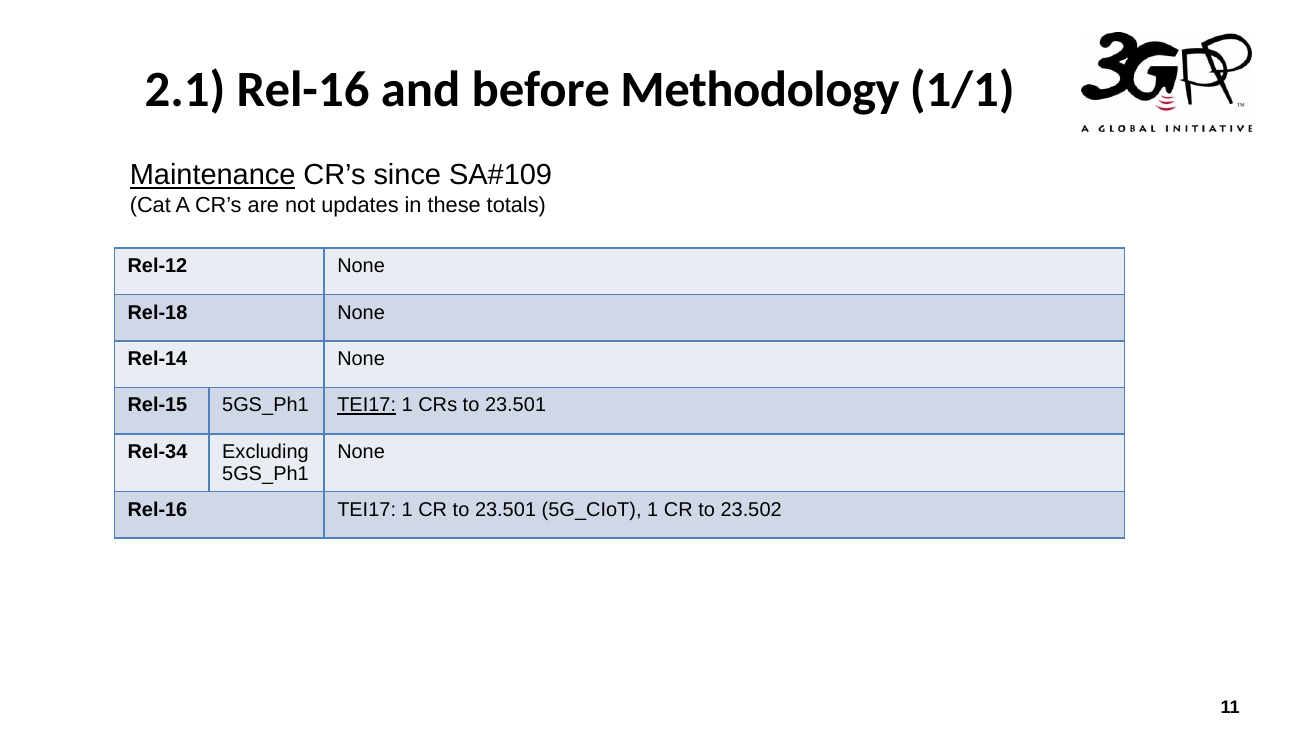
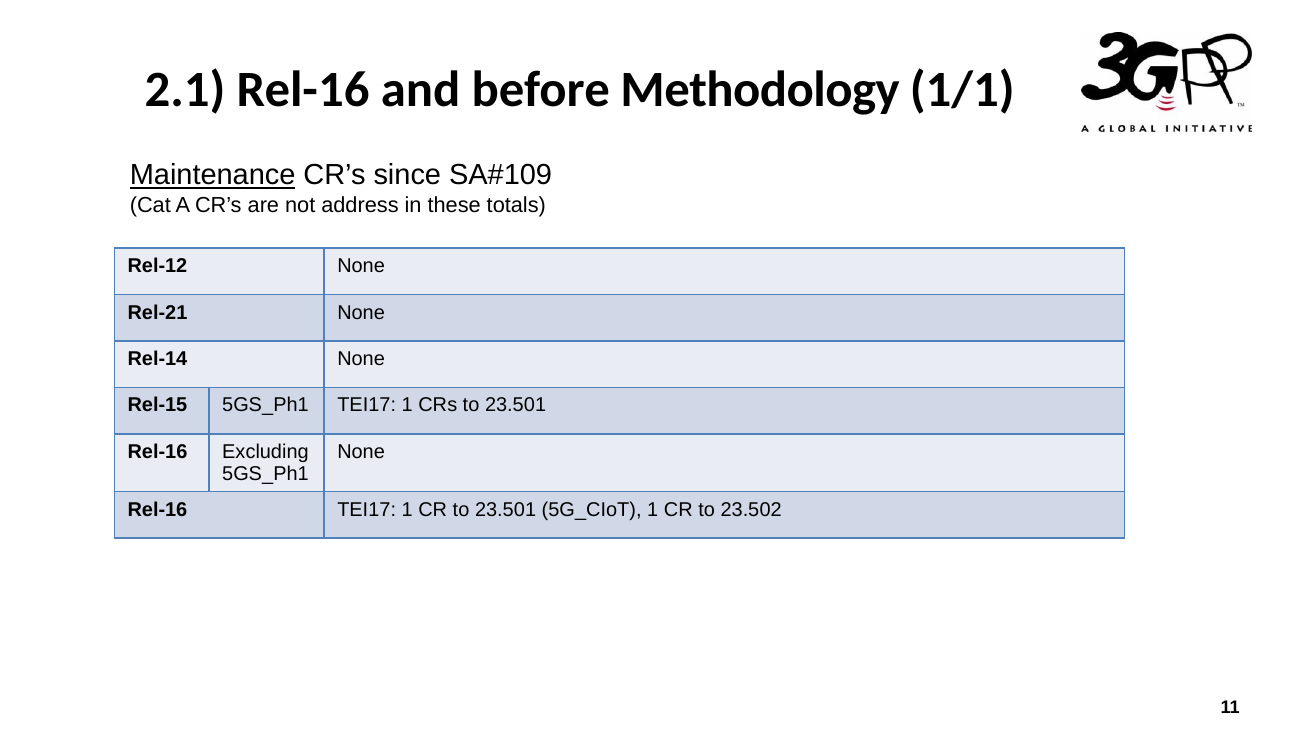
updates: updates -> address
Rel-18: Rel-18 -> Rel-21
TEI17 at (367, 405) underline: present -> none
Rel-34 at (157, 452): Rel-34 -> Rel-16
